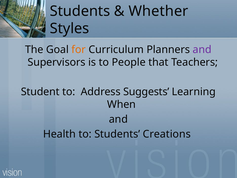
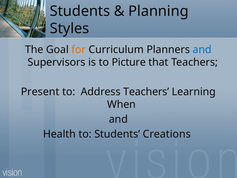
Whether: Whether -> Planning
and at (202, 50) colour: purple -> blue
People: People -> Picture
Student: Student -> Present
Address Suggests: Suggests -> Teachers
